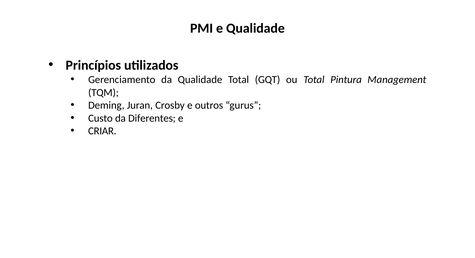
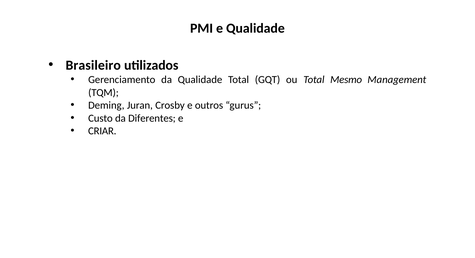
Princípios: Princípios -> Brasileiro
Pintura: Pintura -> Mesmo
